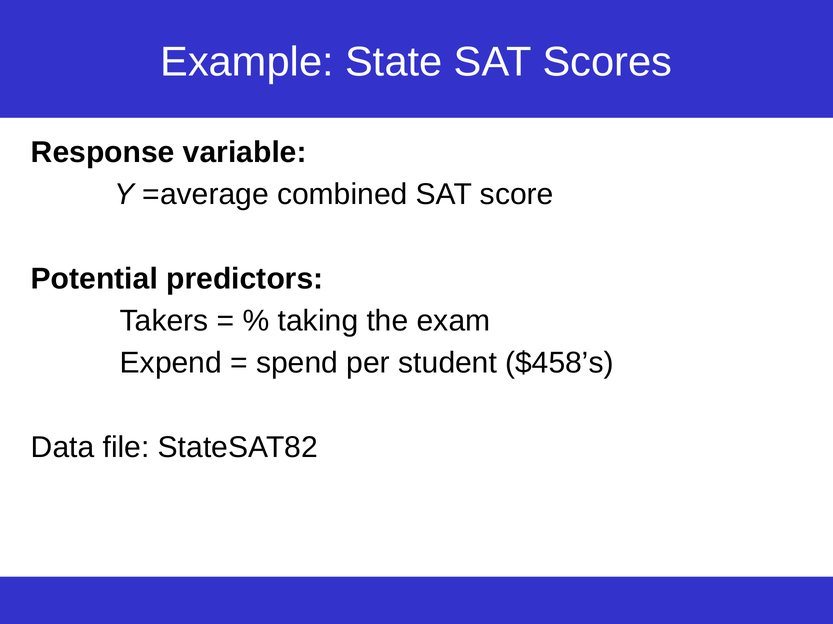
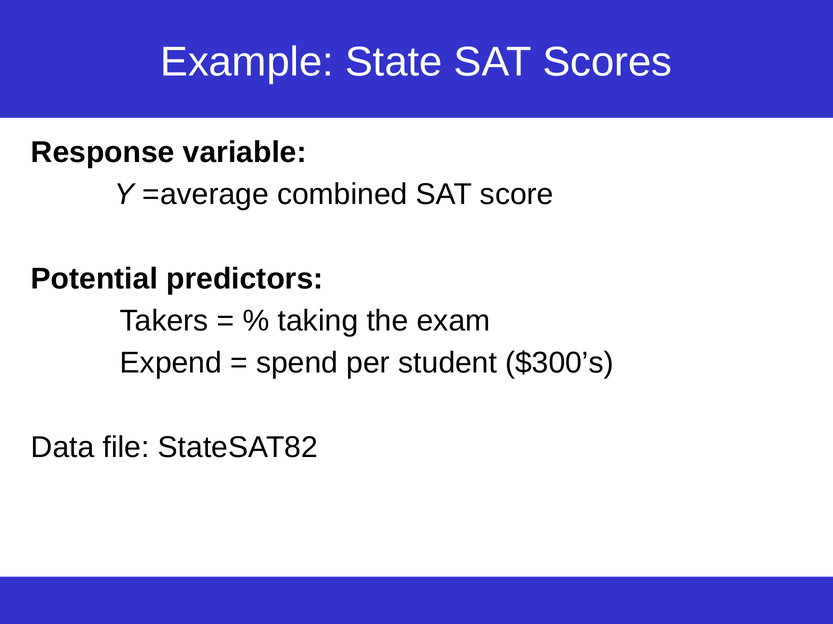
$458’s: $458’s -> $300’s
